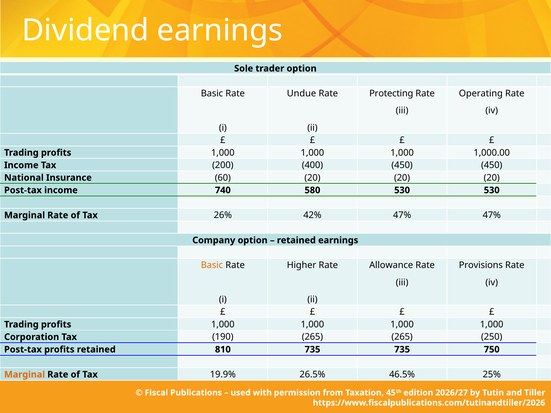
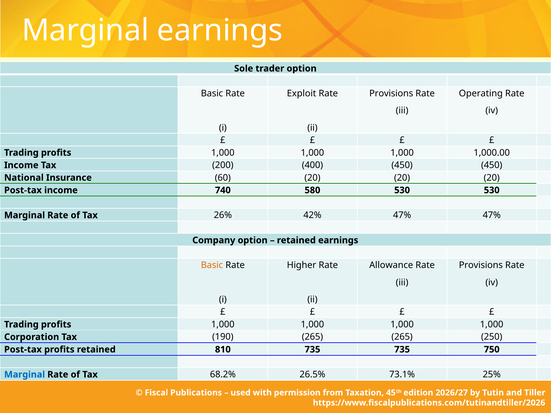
Dividend at (85, 30): Dividend -> Marginal
Undue: Undue -> Exploit
Protecting at (391, 94): Protecting -> Provisions
Marginal at (25, 375) colour: orange -> blue
19.9%: 19.9% -> 68.2%
46.5%: 46.5% -> 73.1%
